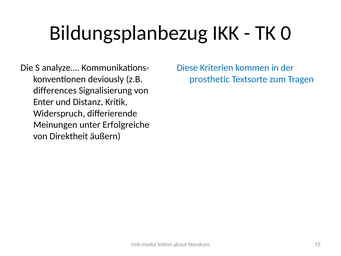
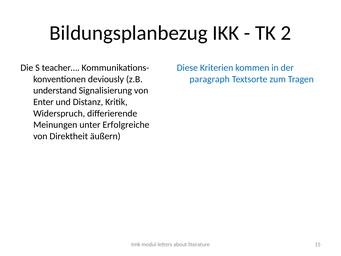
0: 0 -> 2
analyze…: analyze… -> teacher…
prosthetic: prosthetic -> paragraph
differences: differences -> understand
